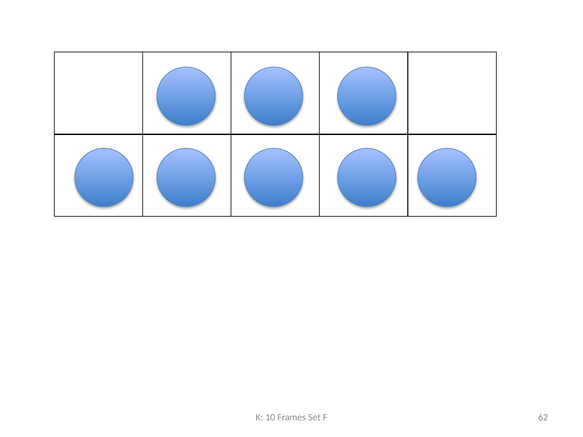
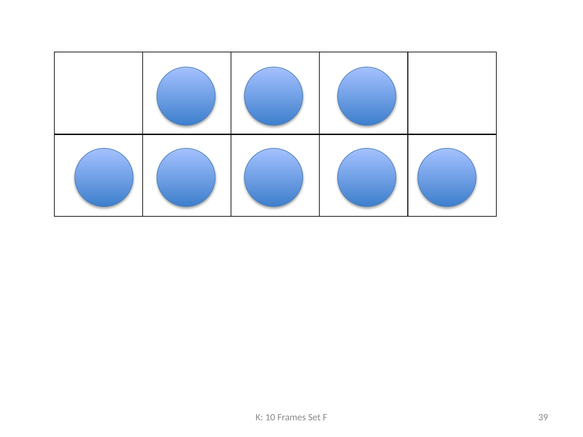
62: 62 -> 39
